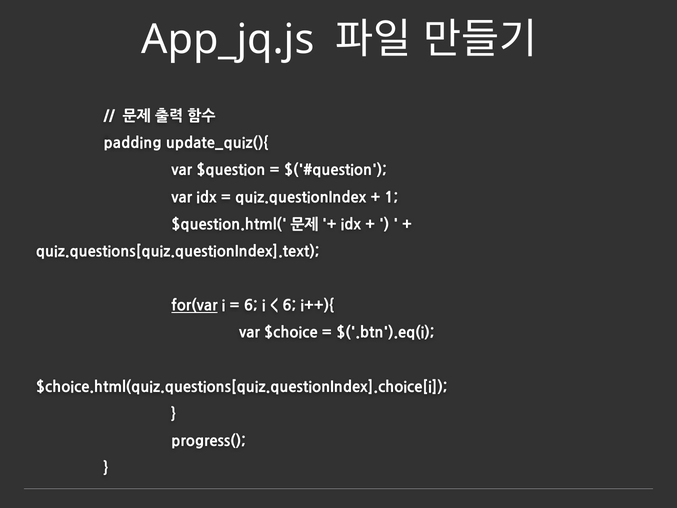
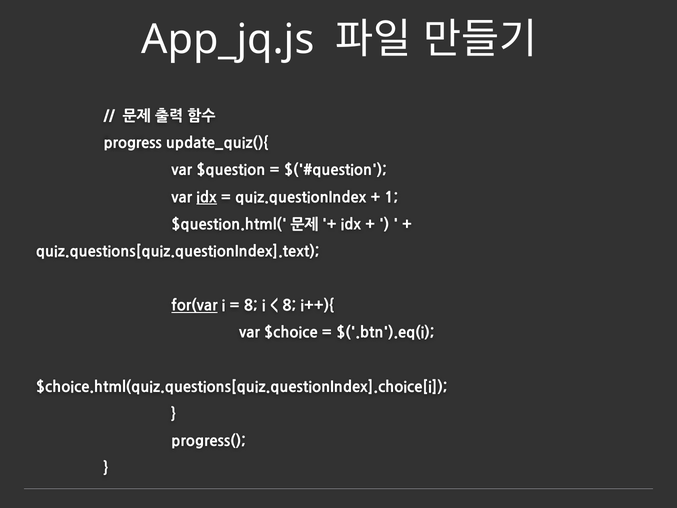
padding: padding -> progress
idx at (207, 197) underline: none -> present
6 at (251, 306): 6 -> 8
6 at (289, 306): 6 -> 8
